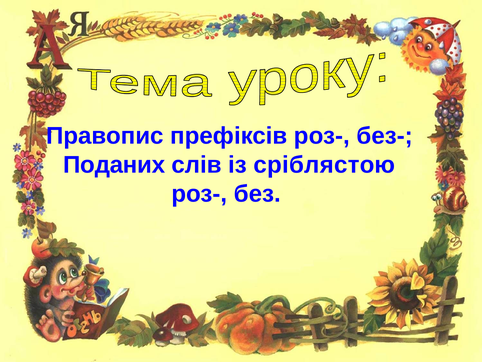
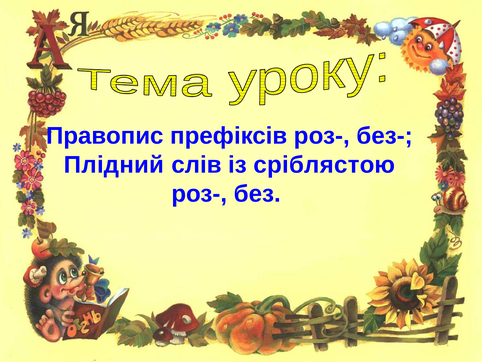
Поданих: Поданих -> Плідний
